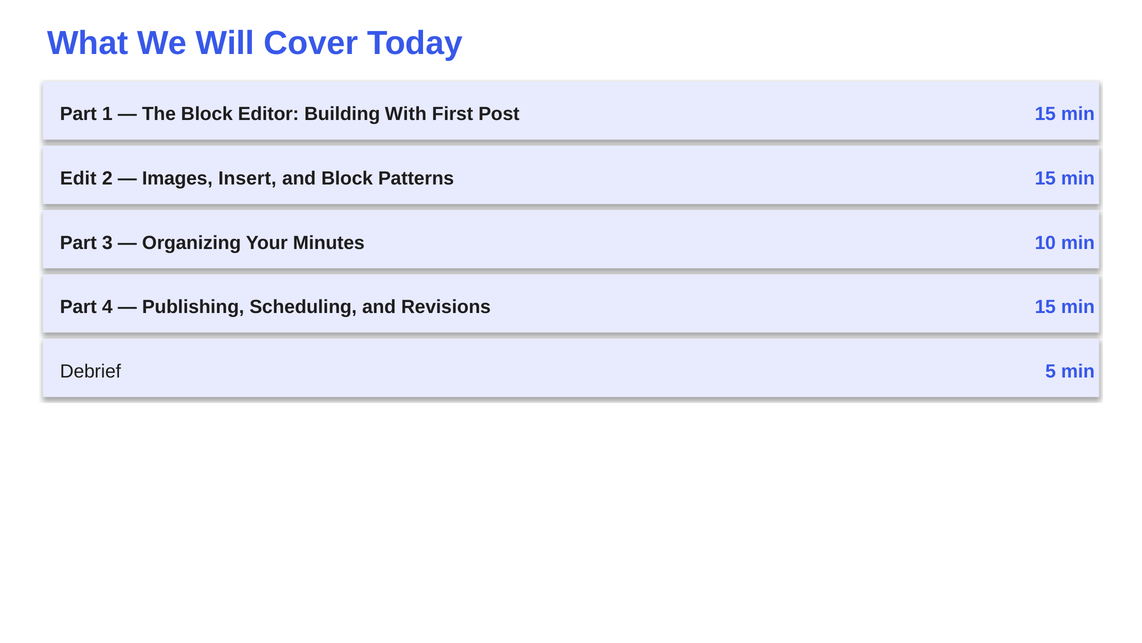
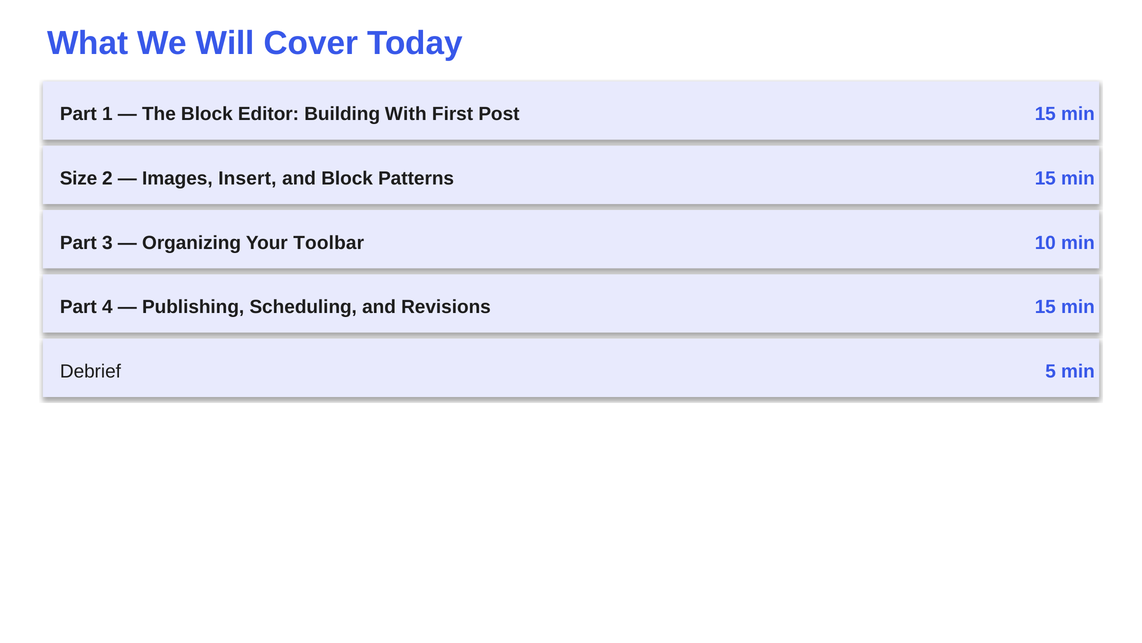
Edit: Edit -> Size
Minutes: Minutes -> Toolbar
